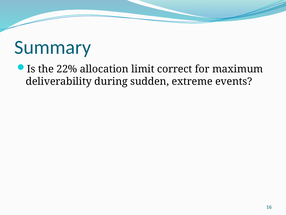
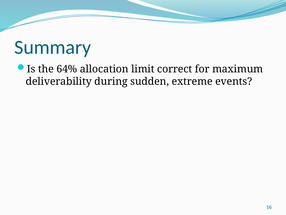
22%: 22% -> 64%
